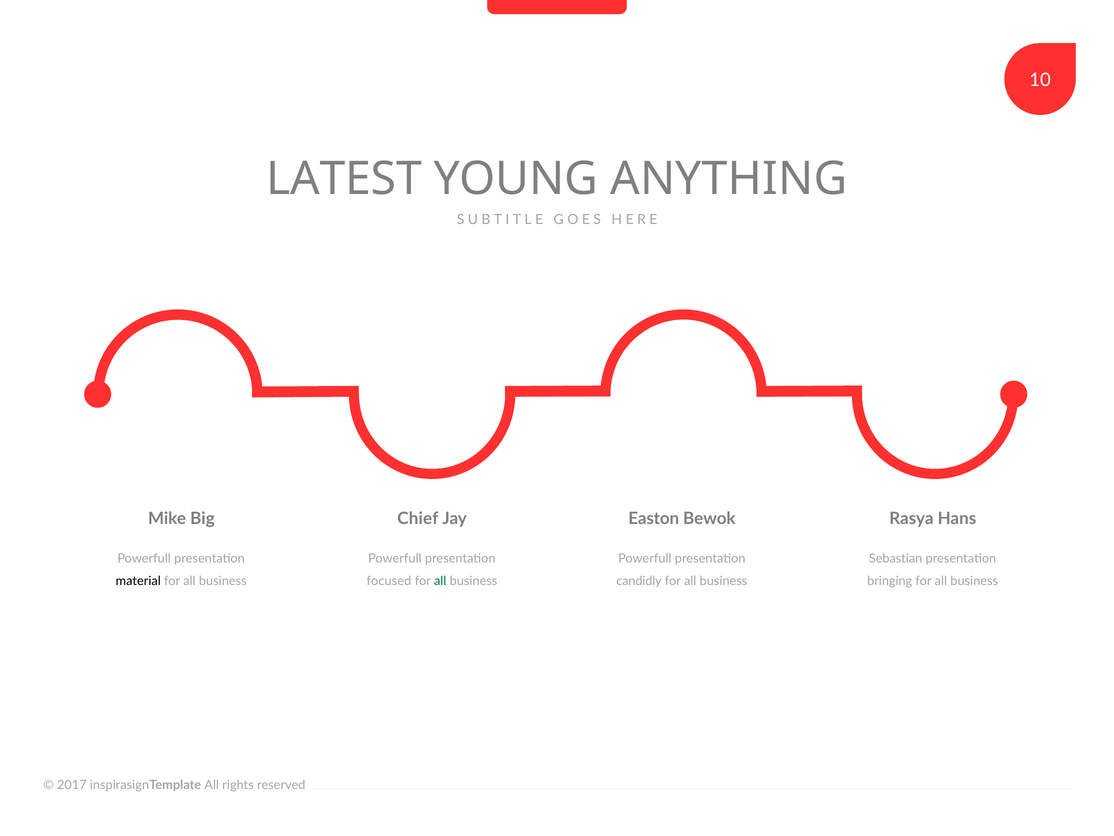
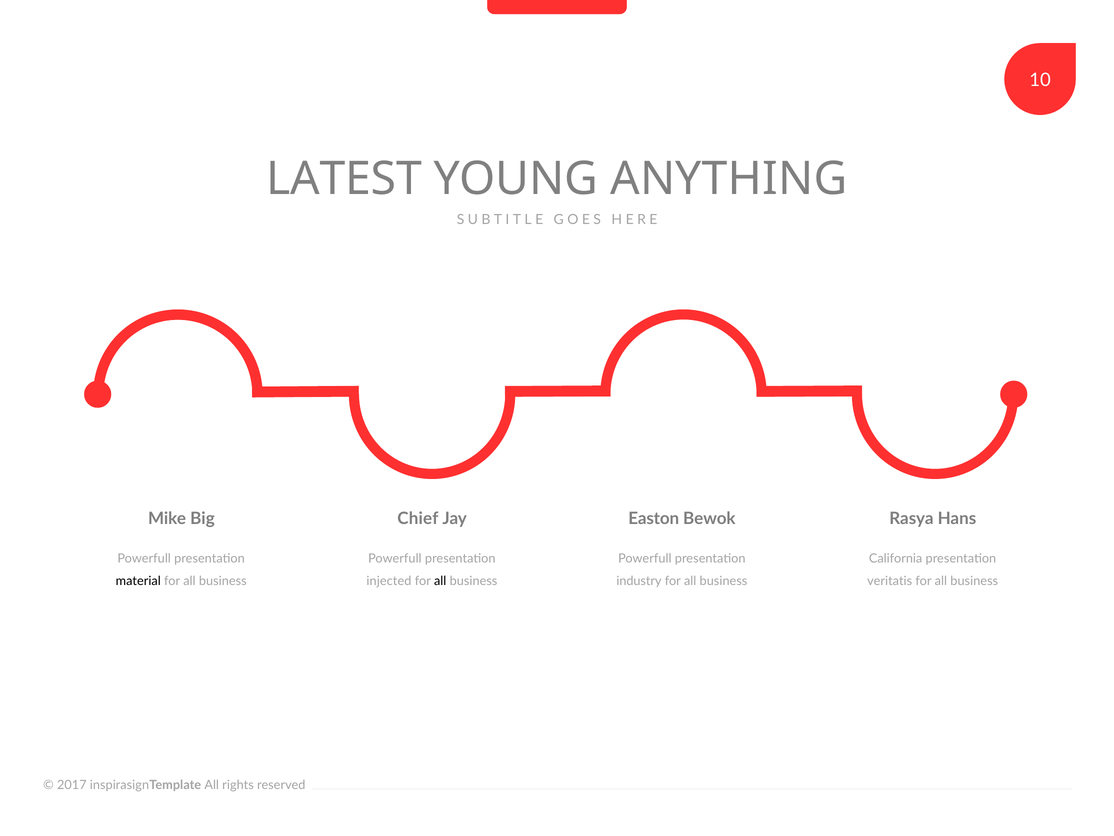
Sebastian: Sebastian -> California
focused: focused -> injected
all at (440, 581) colour: green -> black
candidly: candidly -> industry
bringing: bringing -> veritatis
